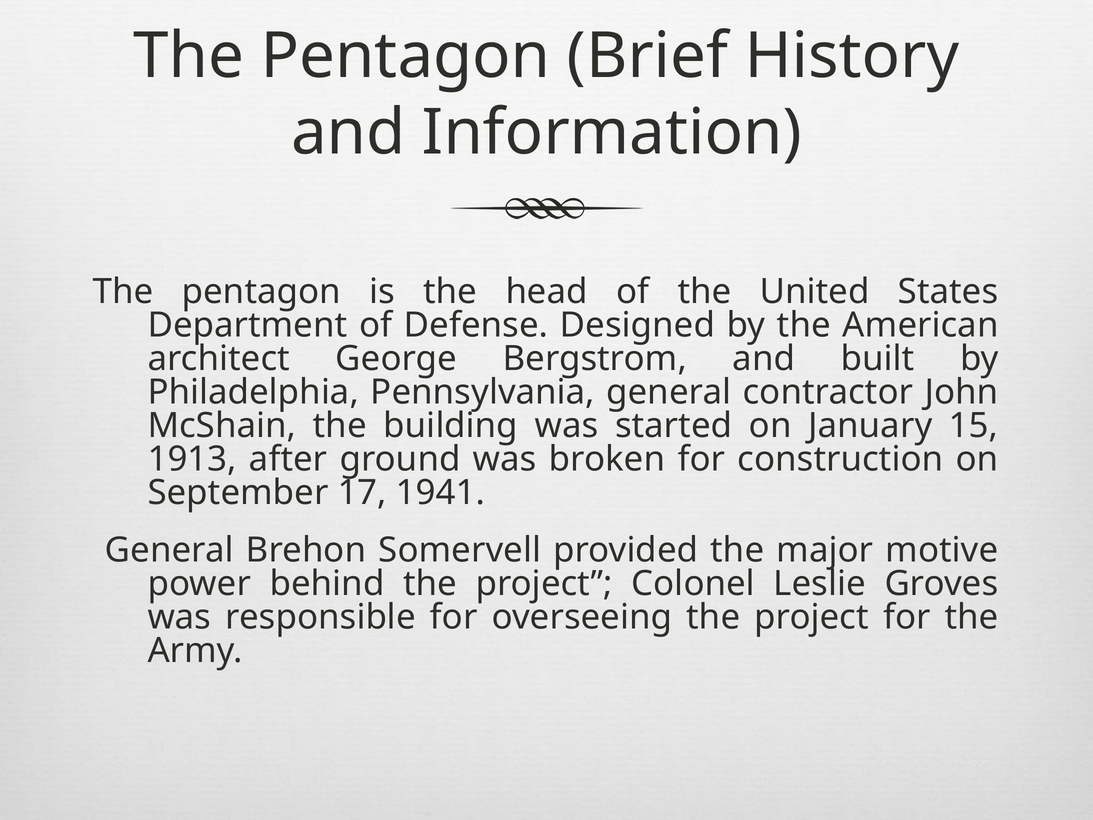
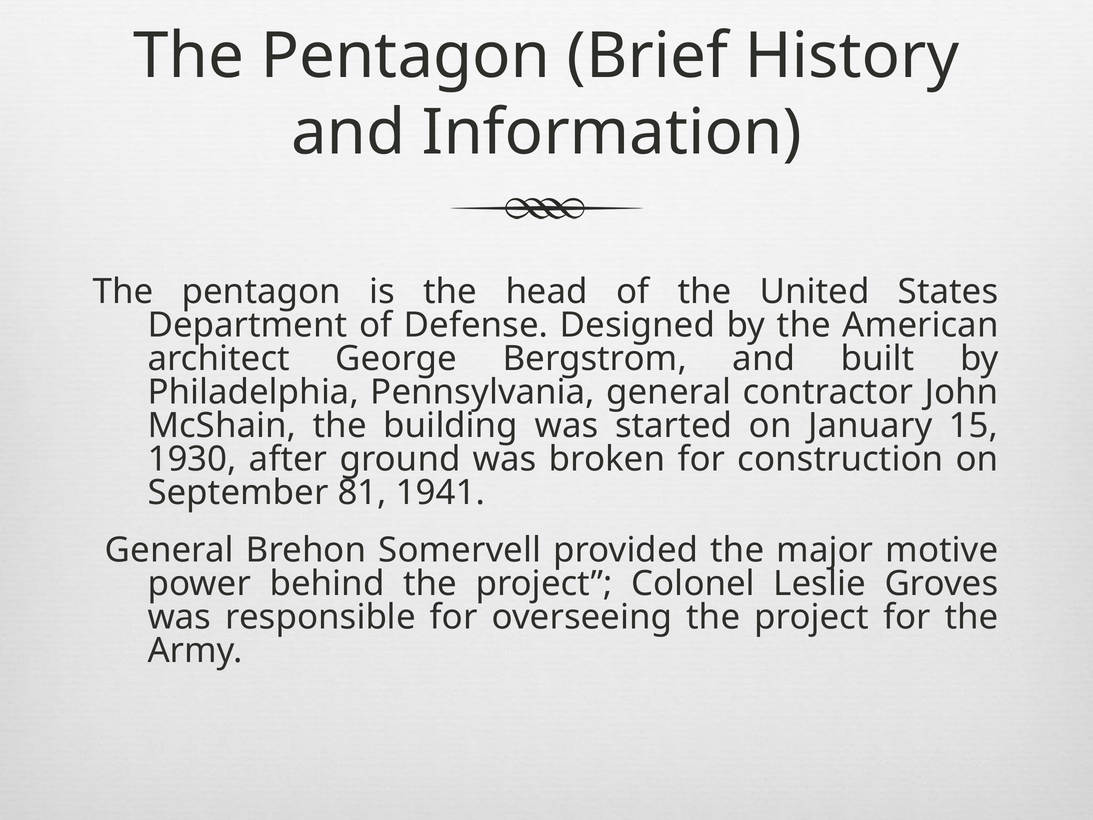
1913: 1913 -> 1930
17: 17 -> 81
